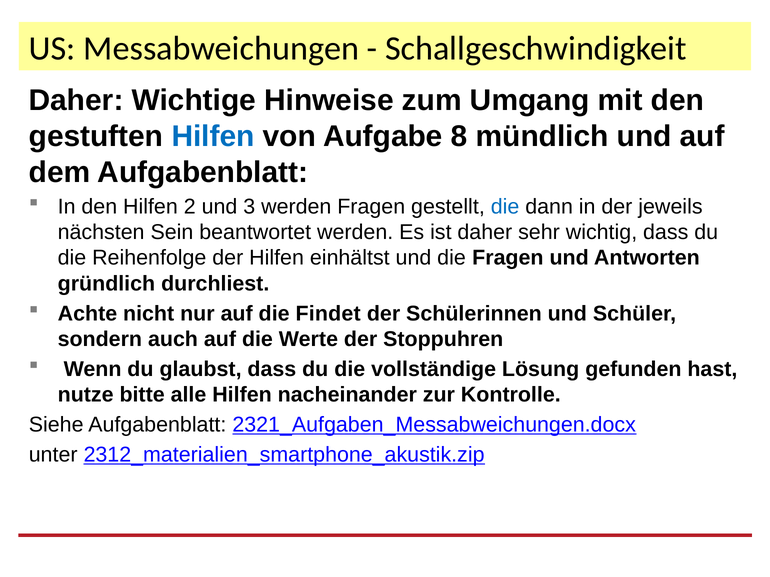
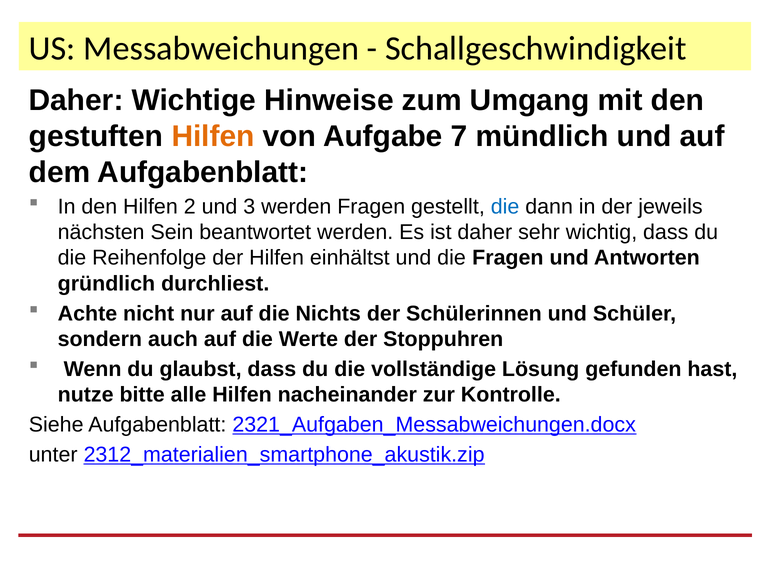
Hilfen at (213, 136) colour: blue -> orange
8: 8 -> 7
Findet: Findet -> Nichts
